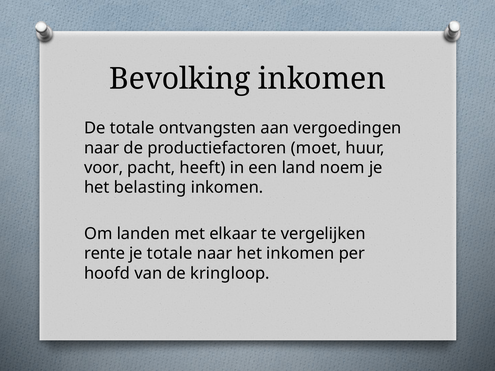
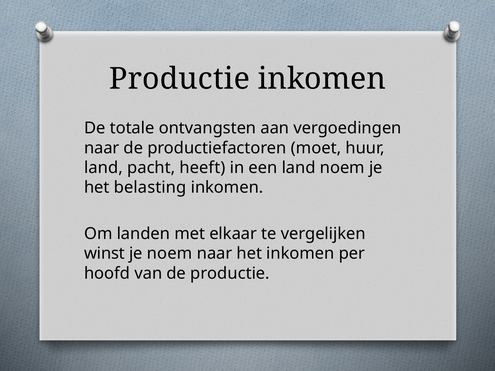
Bevolking at (180, 79): Bevolking -> Productie
voor at (104, 168): voor -> land
rente: rente -> winst
je totale: totale -> noem
de kringloop: kringloop -> productie
